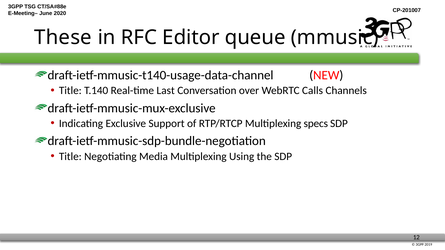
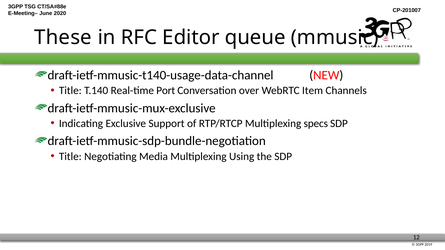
Last: Last -> Port
Calls: Calls -> Item
